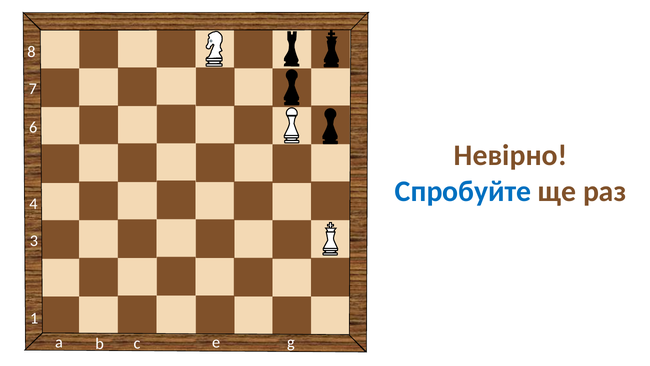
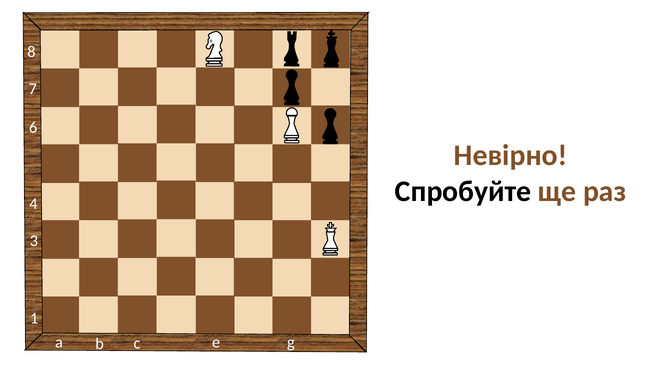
Спробуйте colour: blue -> black
